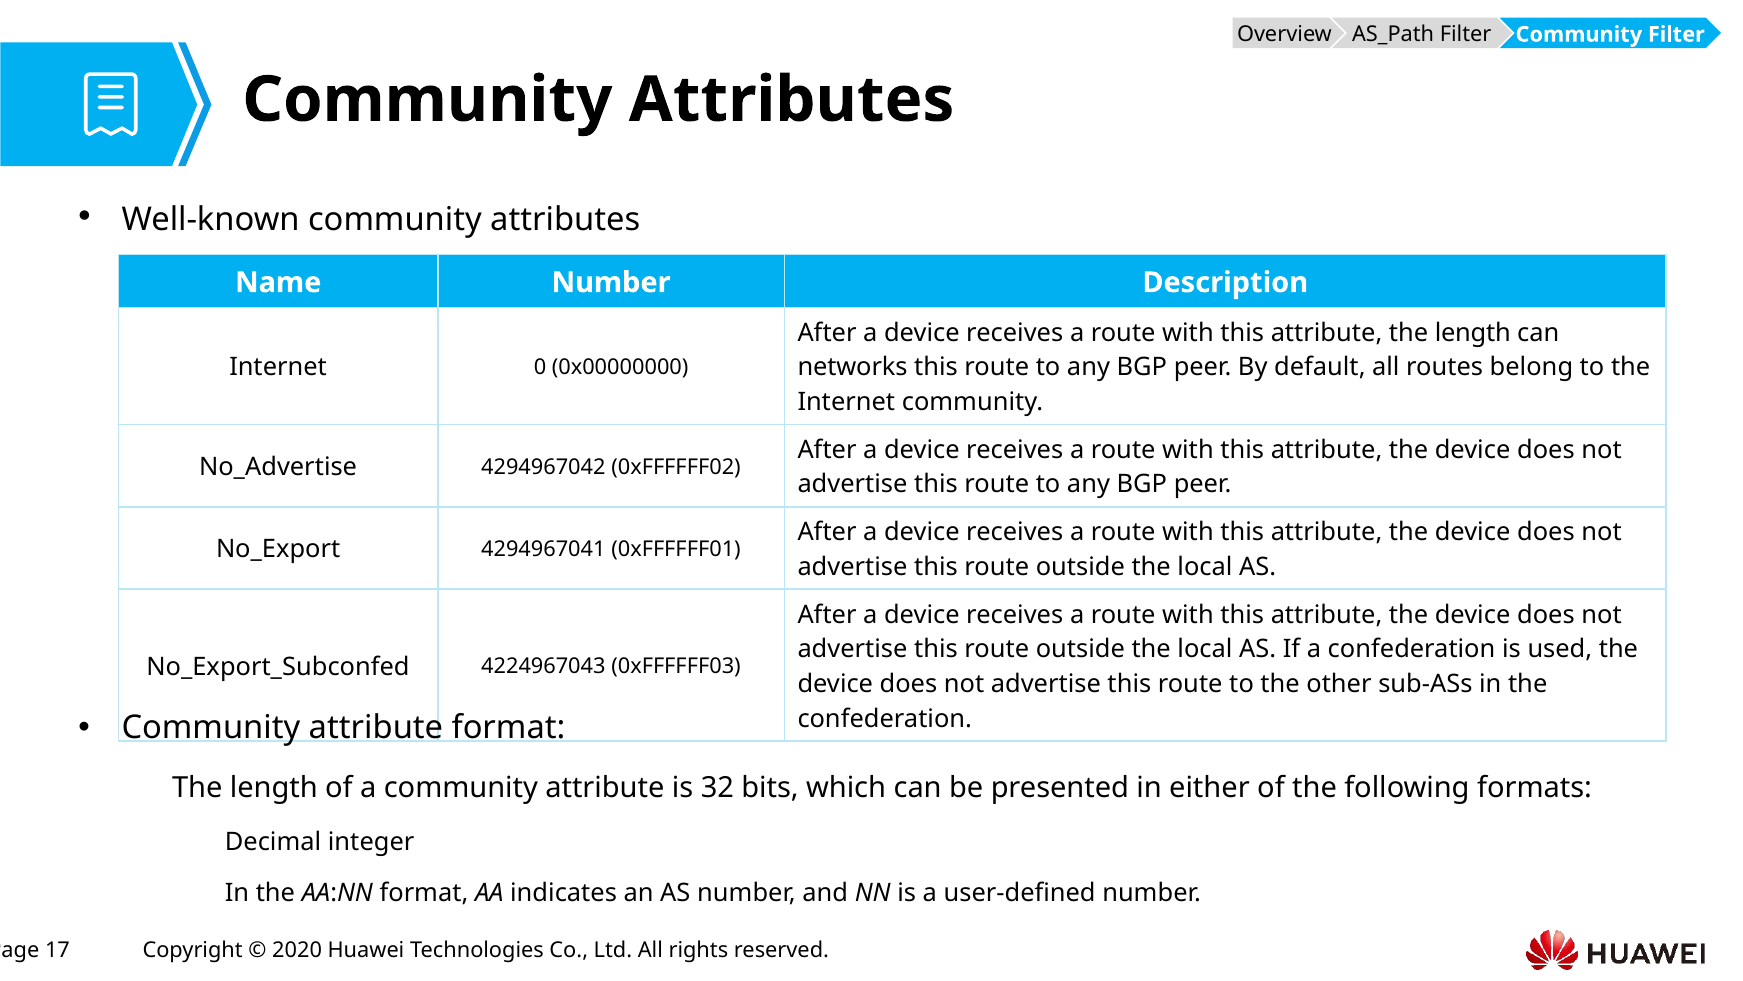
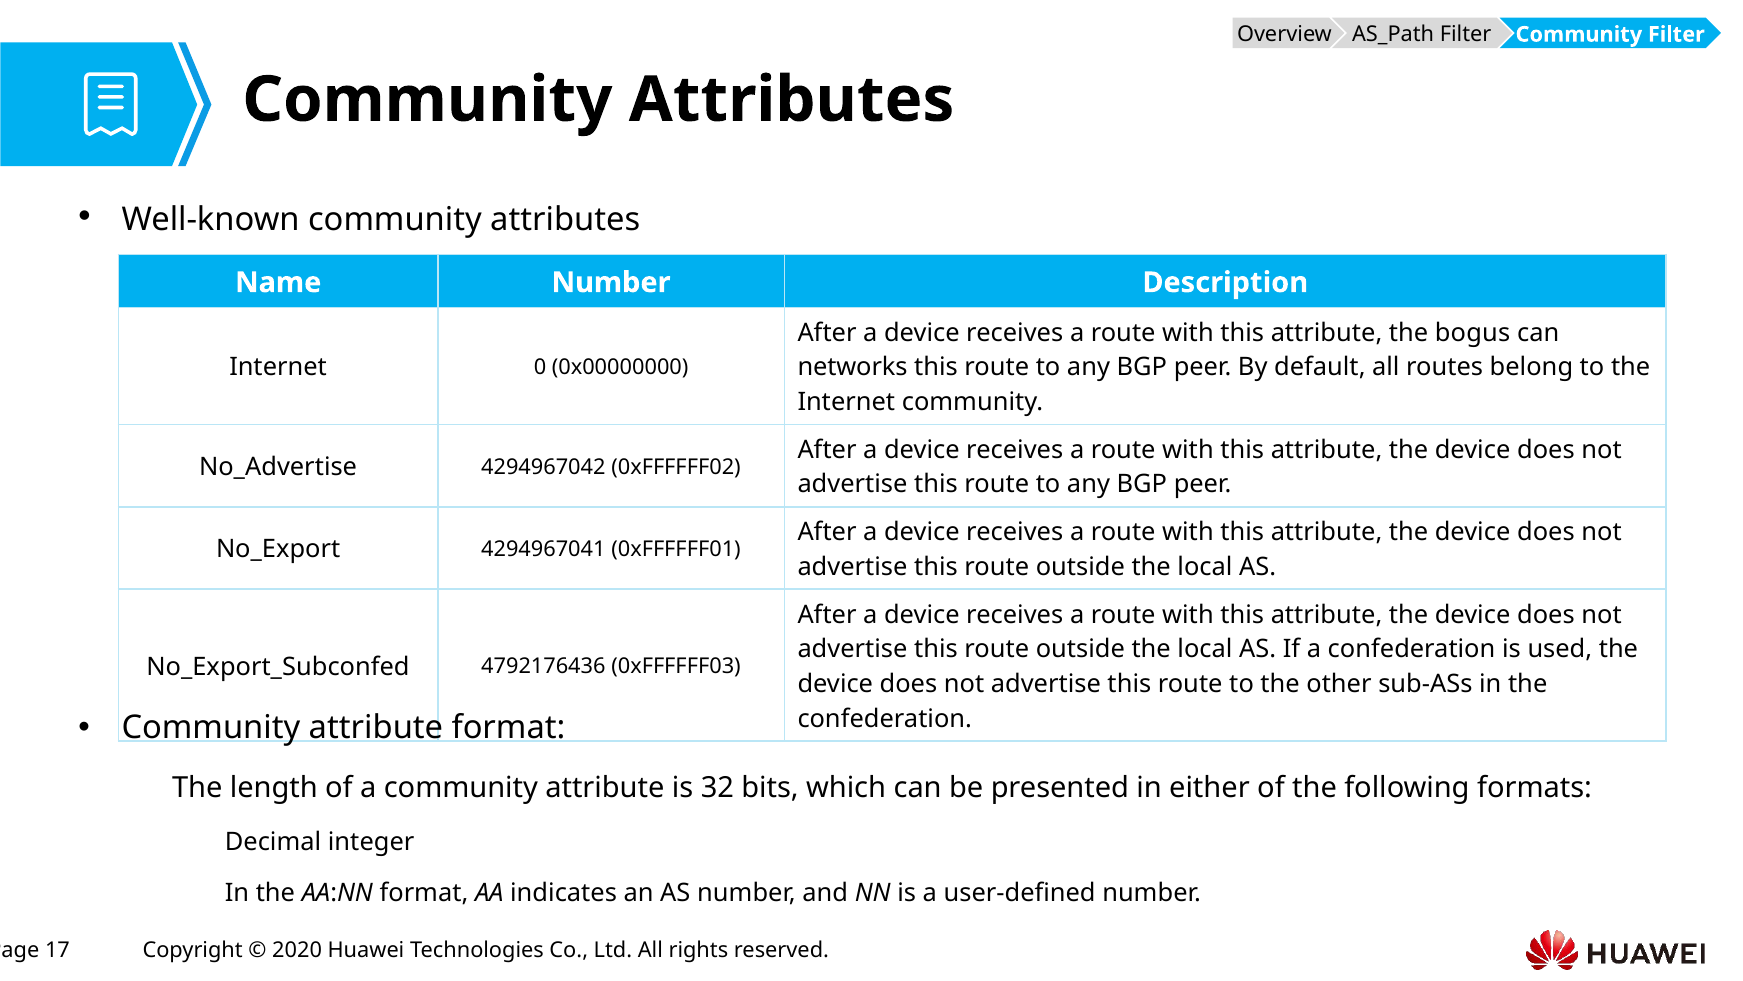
attribute the length: length -> bogus
4224967043: 4224967043 -> 4792176436
